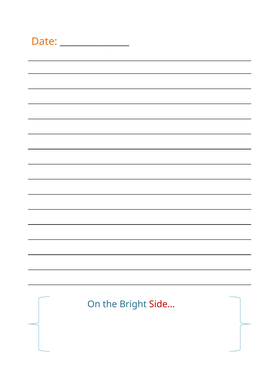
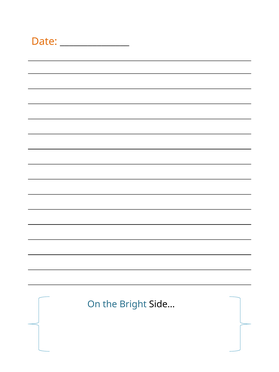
Side… colour: red -> black
